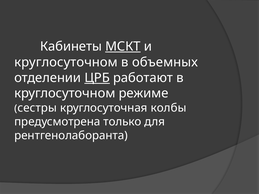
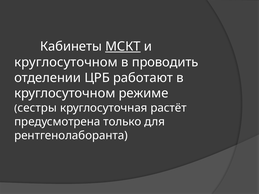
объемных: объемных -> проводить
ЦРБ underline: present -> none
колбы: колбы -> растёт
